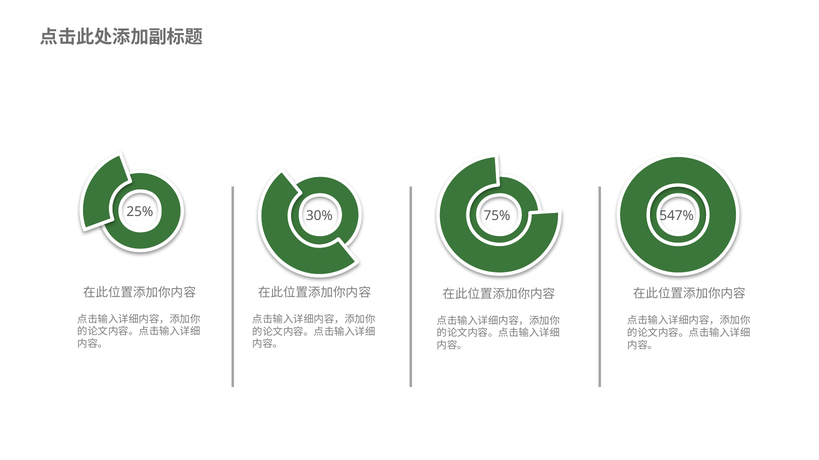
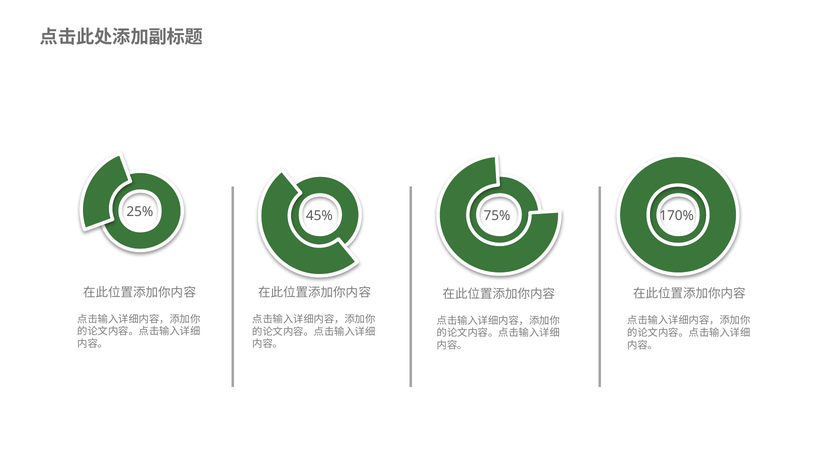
30%: 30% -> 45%
547%: 547% -> 170%
